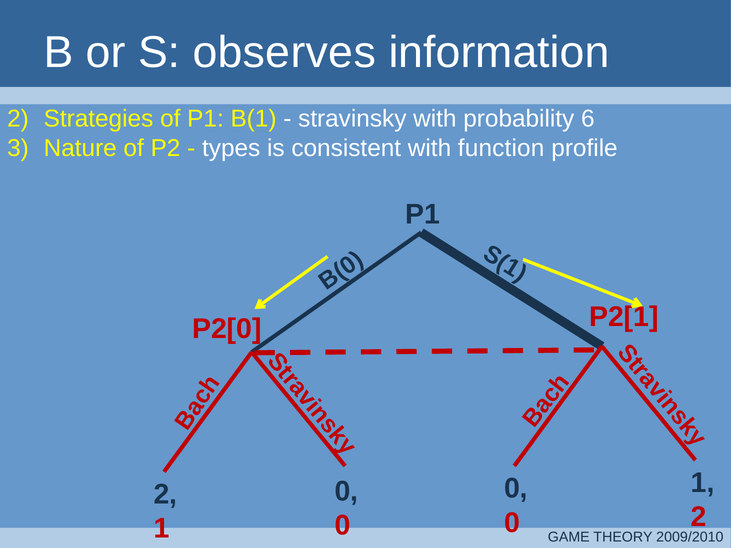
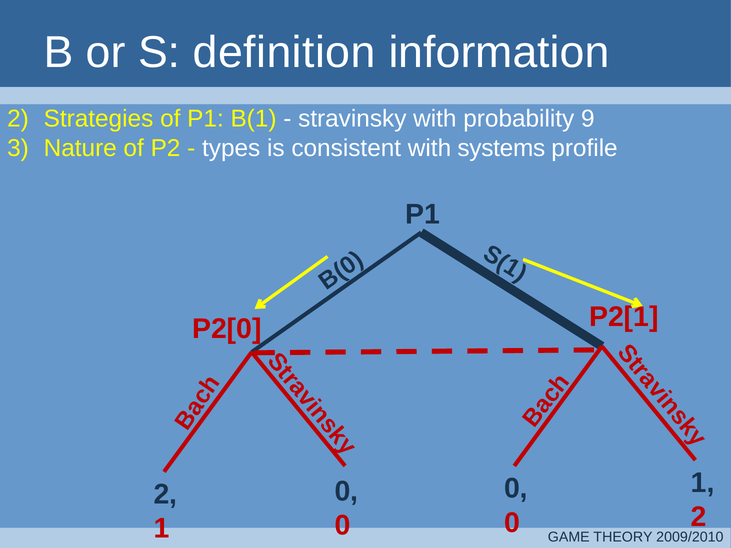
observes: observes -> definition
6: 6 -> 9
function: function -> systems
